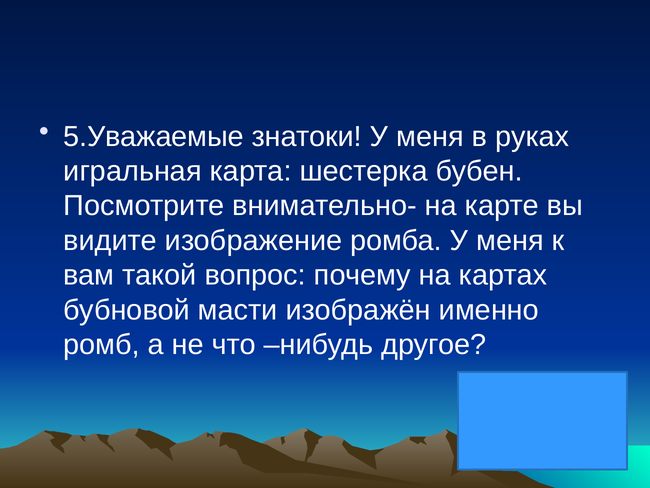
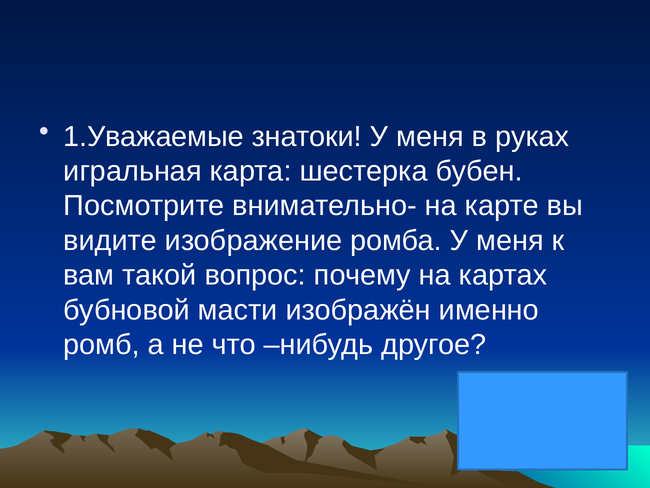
5.Уважаемые: 5.Уважаемые -> 1.Уважаемые
